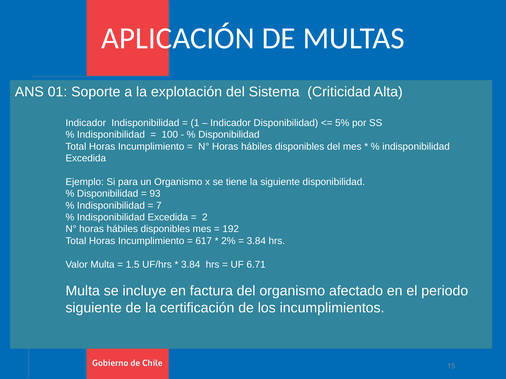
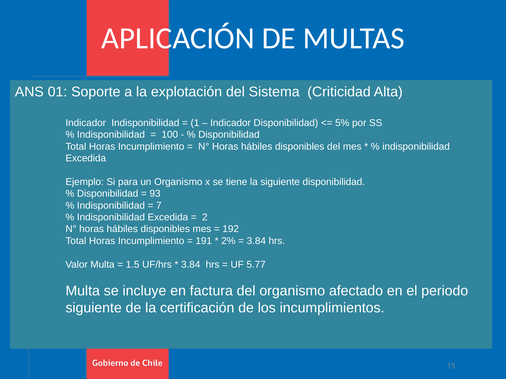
617: 617 -> 191
6.71: 6.71 -> 5.77
